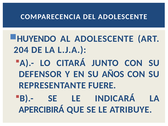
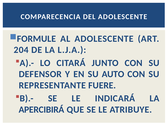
HUYENDO: HUYENDO -> FORMULE
AÑOS: AÑOS -> AUTO
